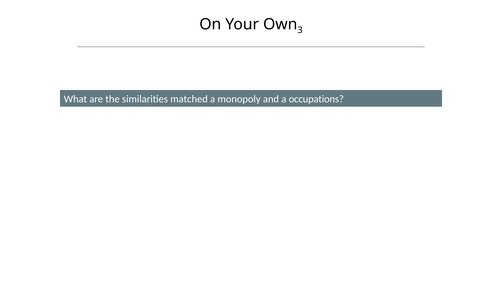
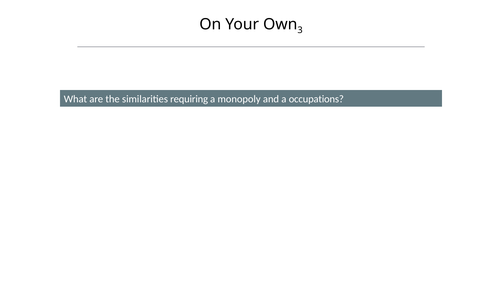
matched: matched -> requiring
